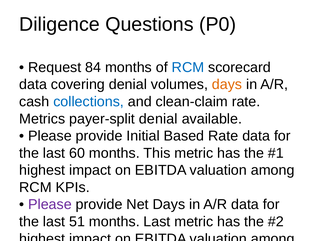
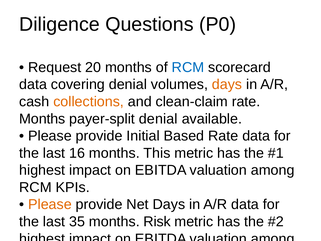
84: 84 -> 20
collections colour: blue -> orange
Metrics at (42, 119): Metrics -> Months
60: 60 -> 16
Please at (50, 204) colour: purple -> orange
51: 51 -> 35
months Last: Last -> Risk
